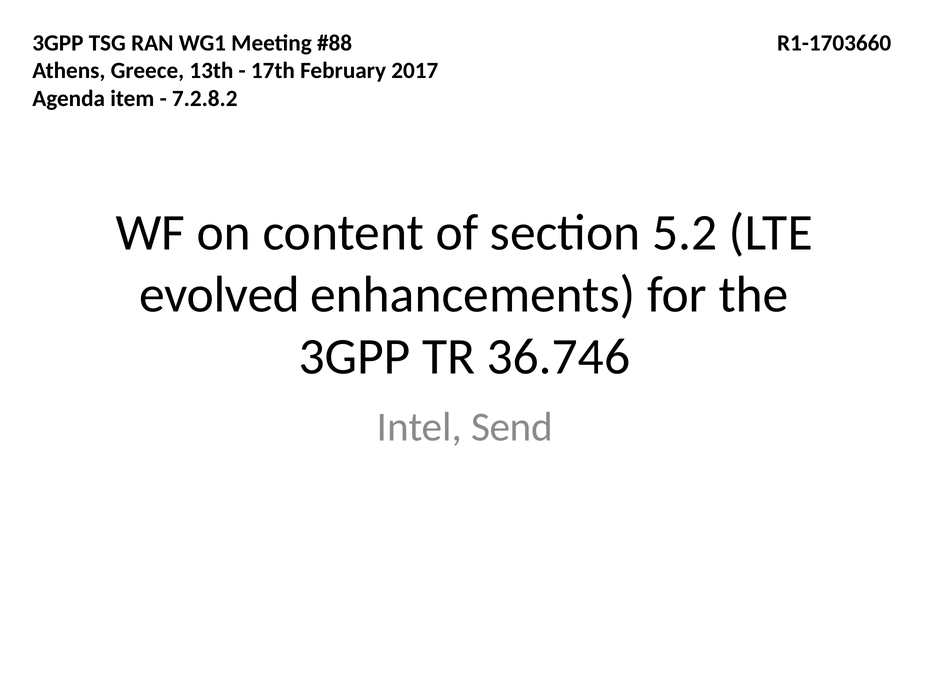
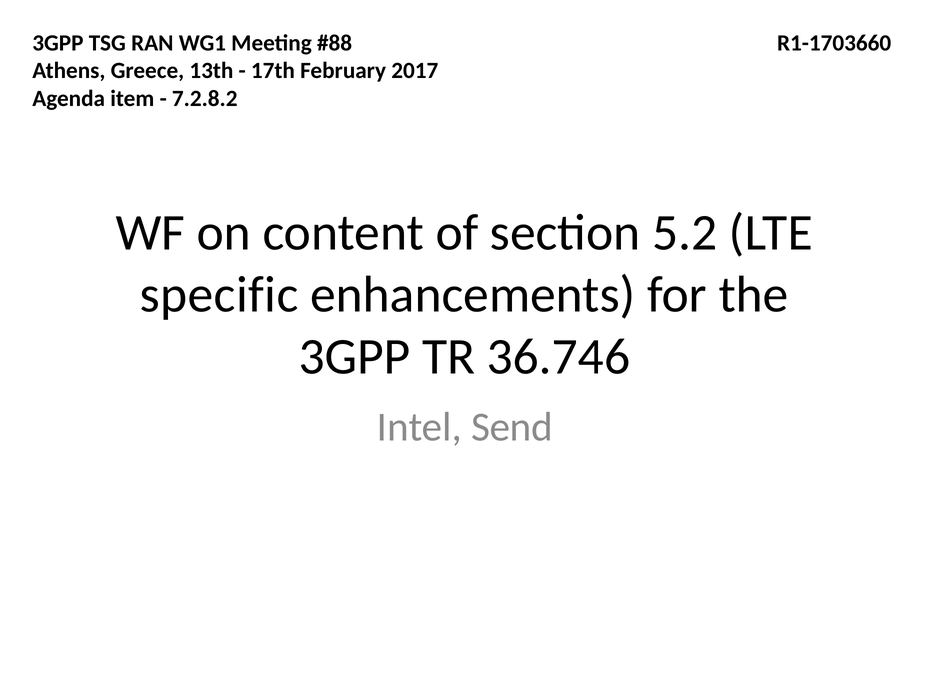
evolved: evolved -> specific
